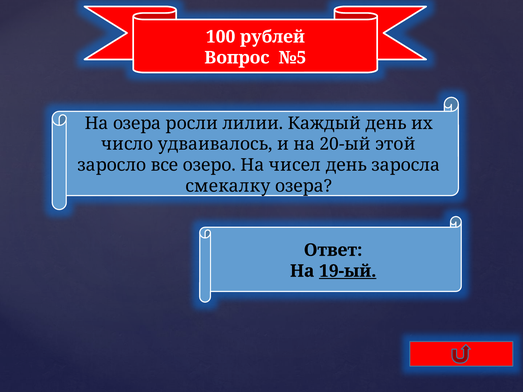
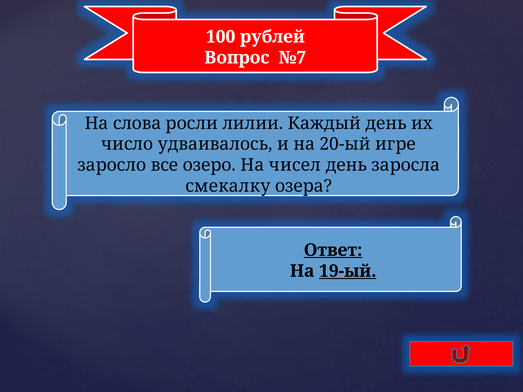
№5: №5 -> №7
На озера: озера -> слова
этой: этой -> игре
Ответ underline: none -> present
